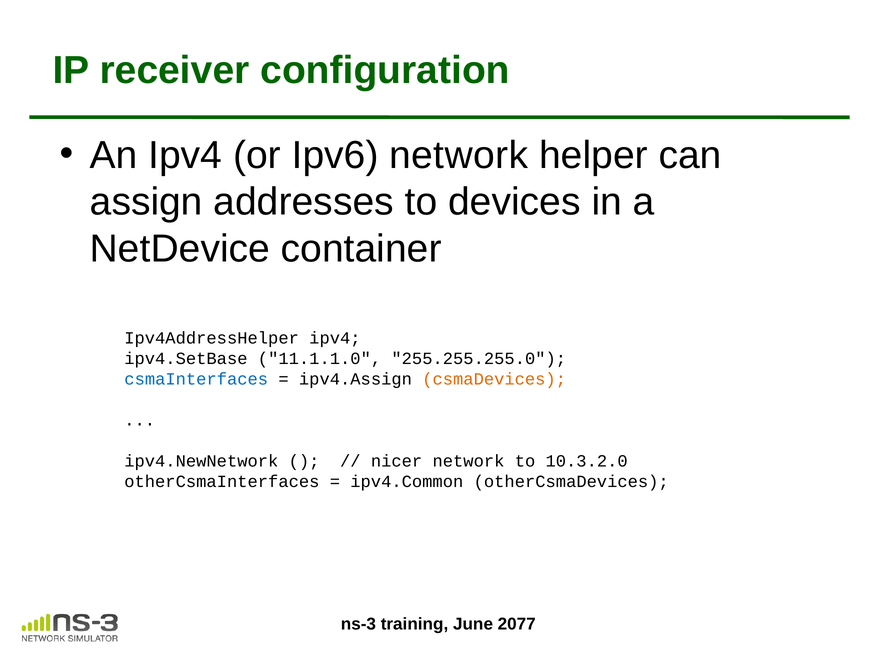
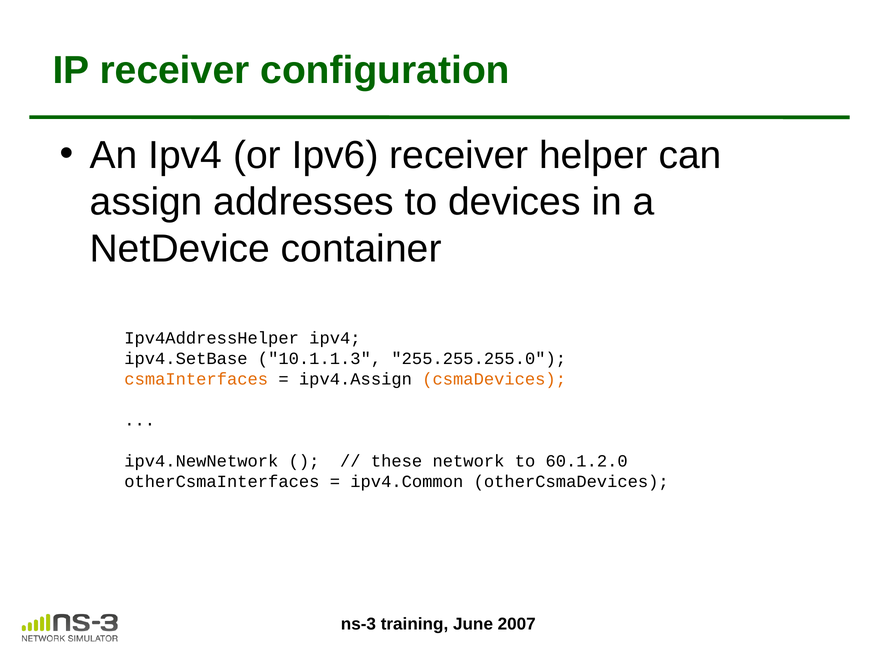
Ipv6 network: network -> receiver
11.1.1.0: 11.1.1.0 -> 10.1.1.3
csmaInterfaces colour: blue -> orange
nicer: nicer -> these
10.3.2.0: 10.3.2.0 -> 60.1.2.0
2077: 2077 -> 2007
